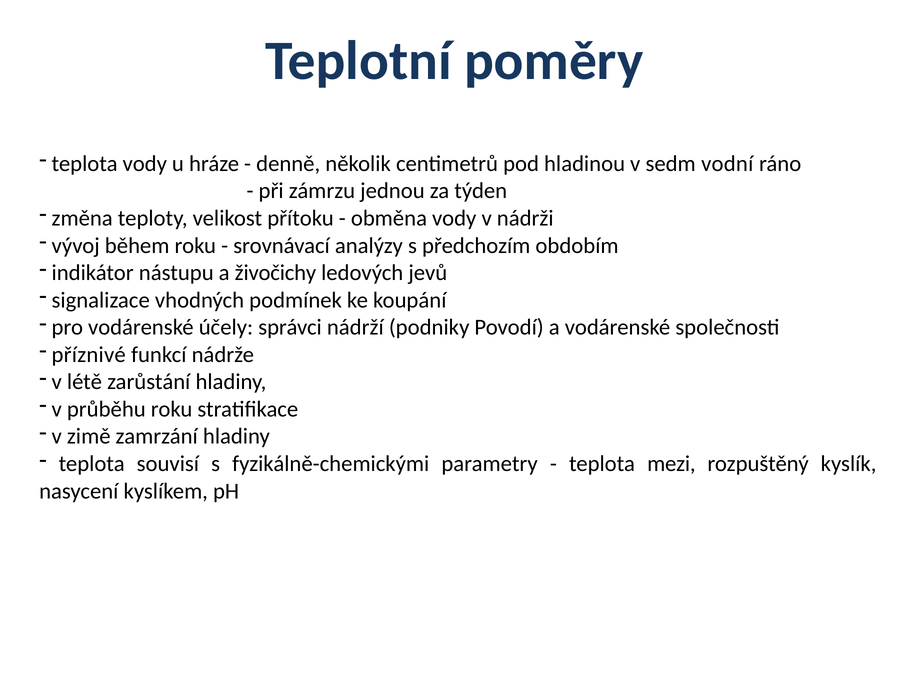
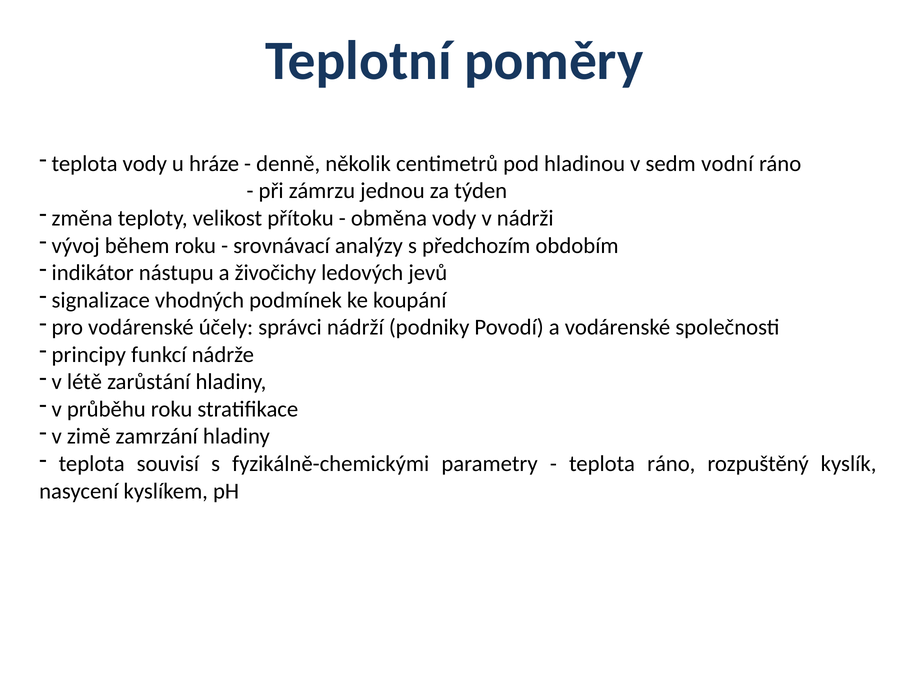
příznivé: příznivé -> principy
teplota mezi: mezi -> ráno
